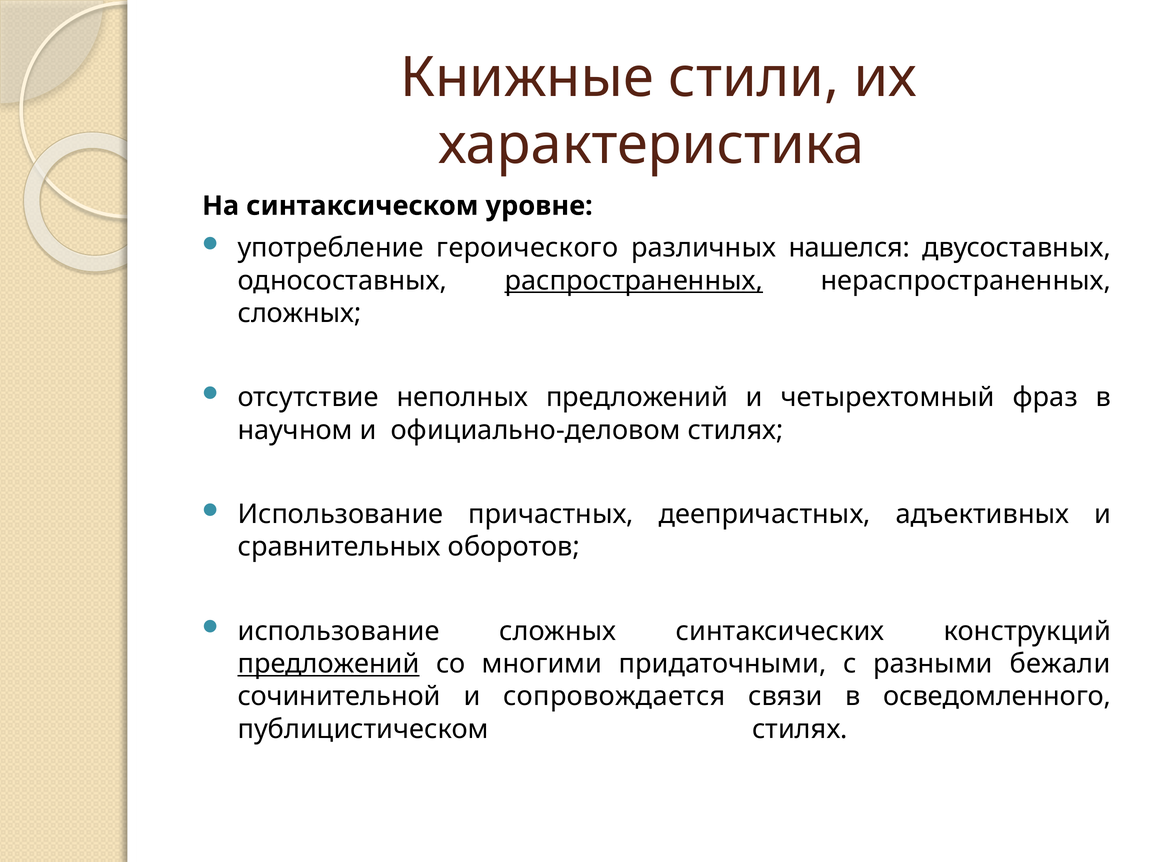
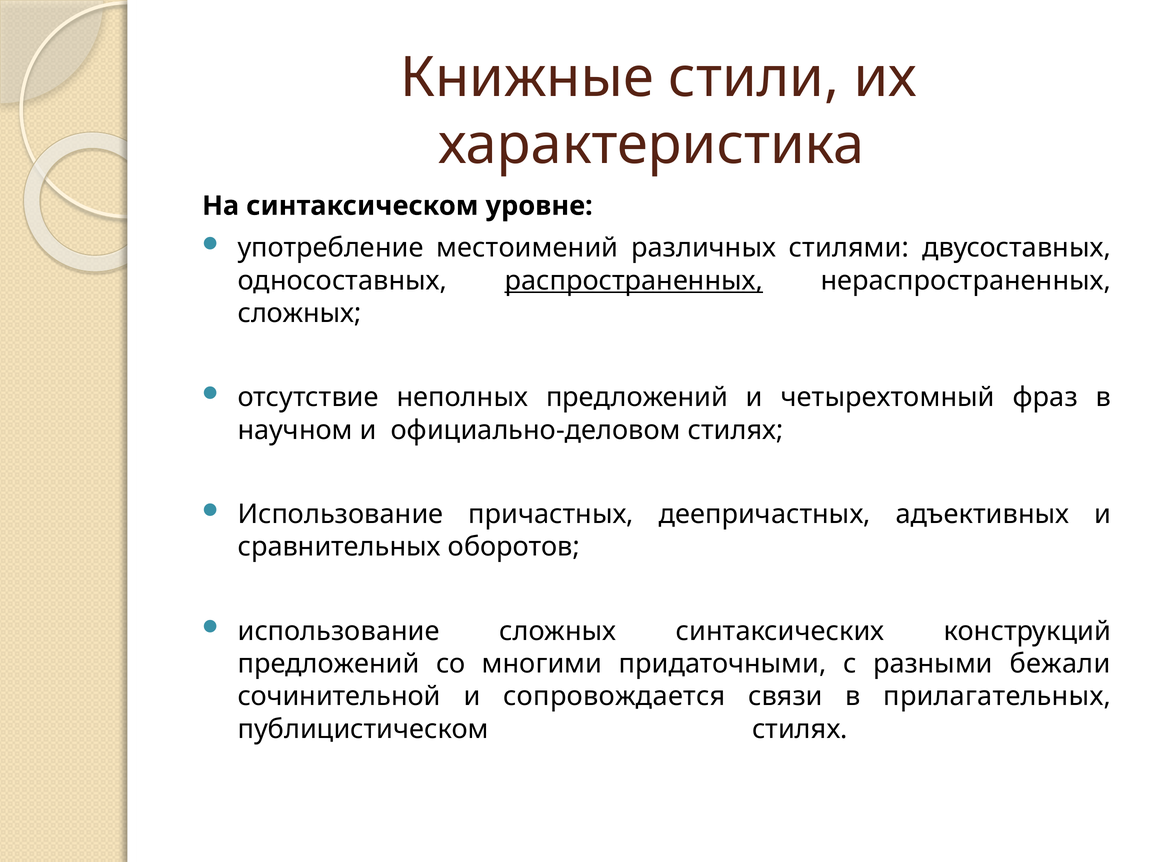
героического: героического -> местоимений
нашелся: нашелся -> стилями
предложений at (329, 664) underline: present -> none
осведомленного: осведомленного -> прилагательных
